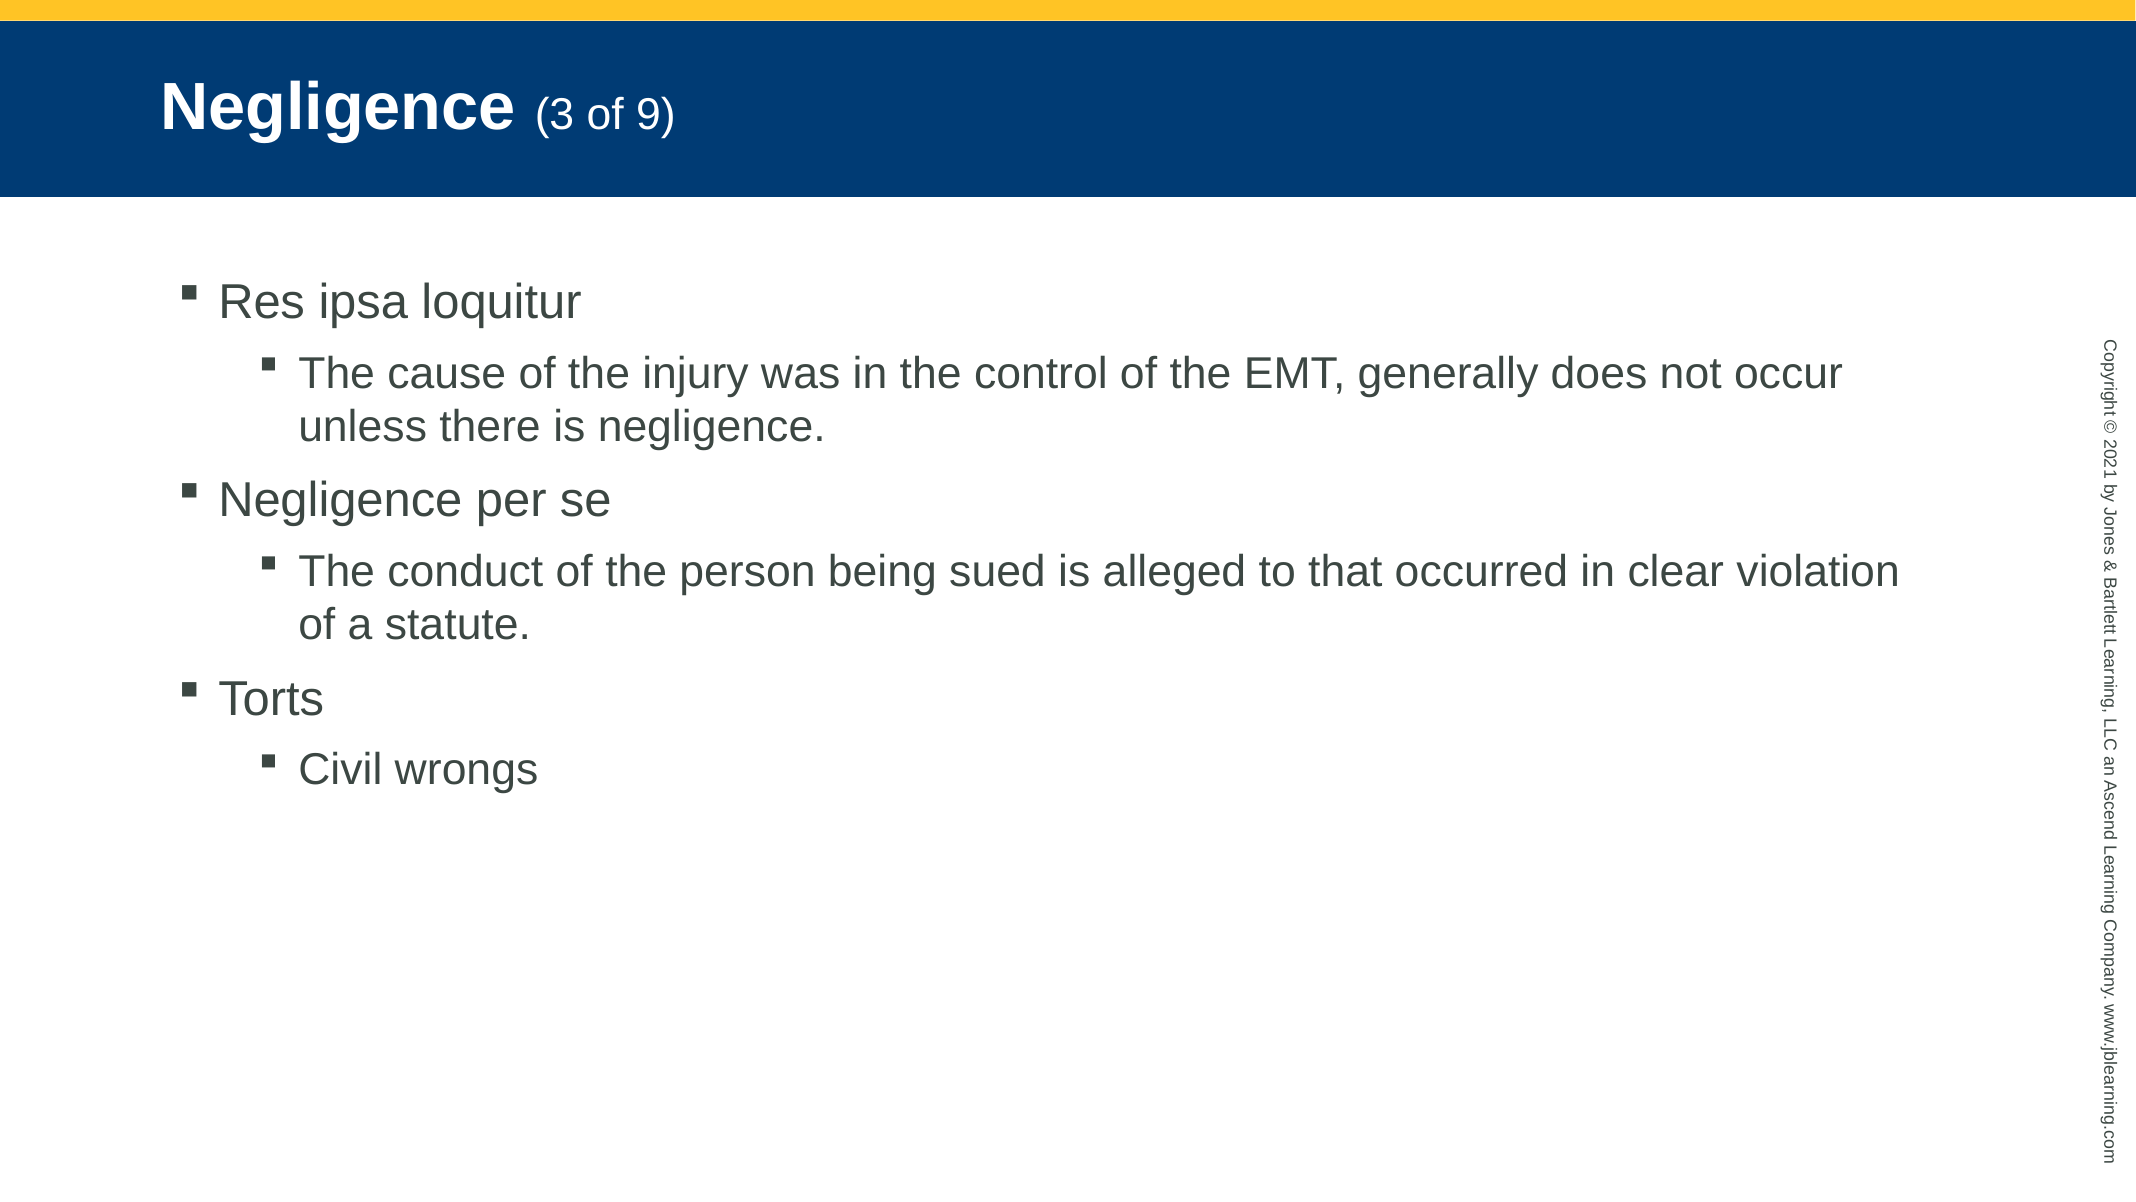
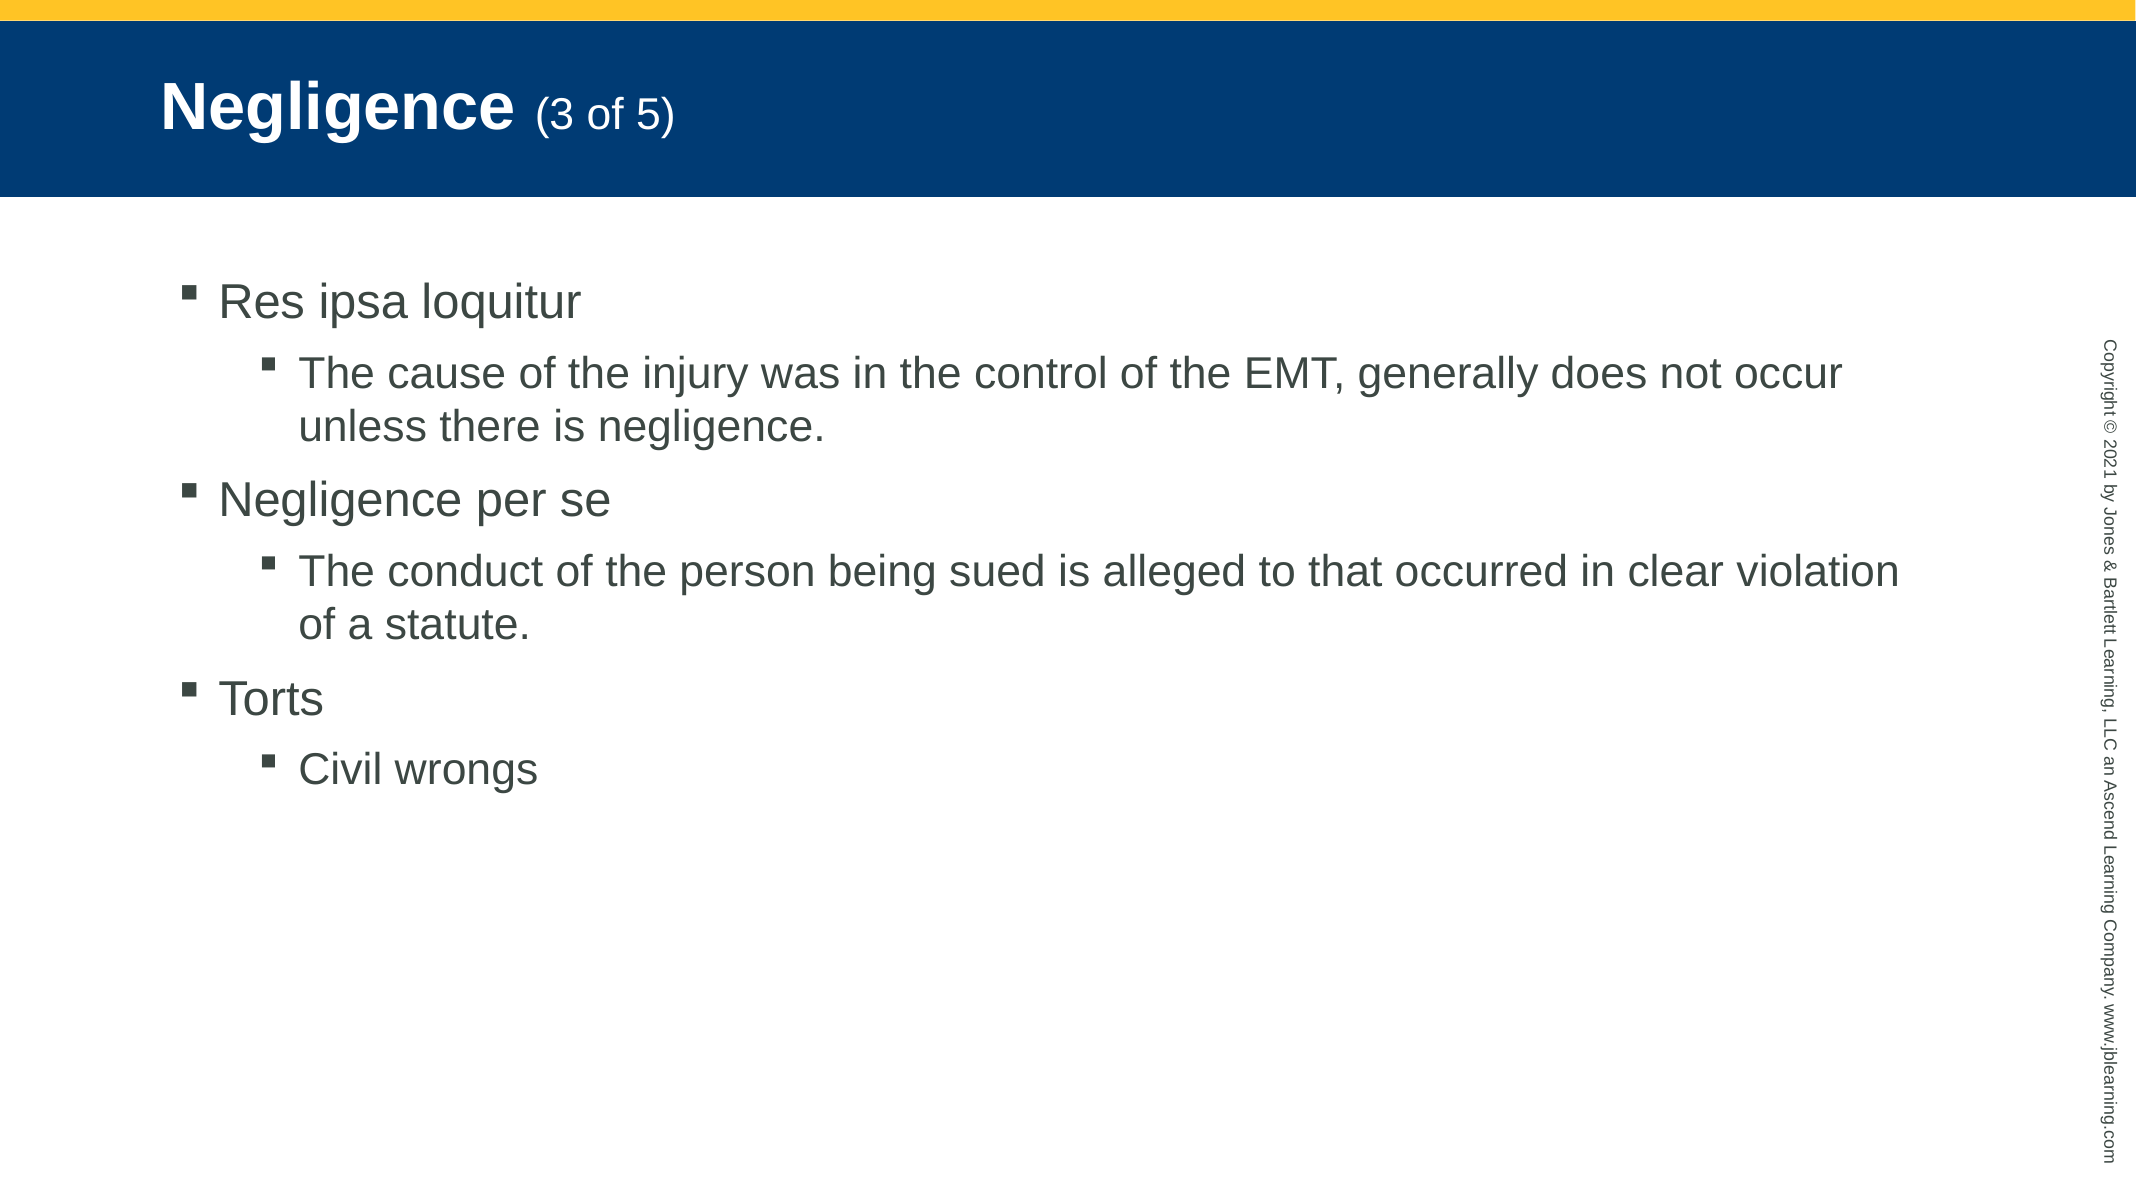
9: 9 -> 5
